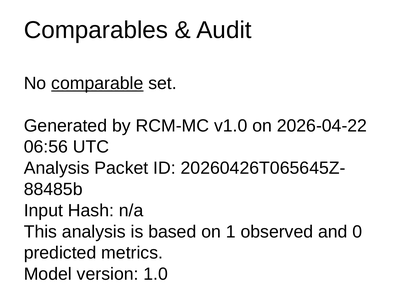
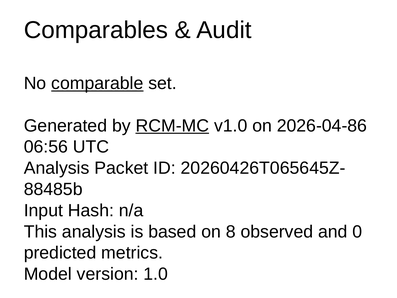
RCM-MC underline: none -> present
2026-04-22: 2026-04-22 -> 2026-04-86
1: 1 -> 8
